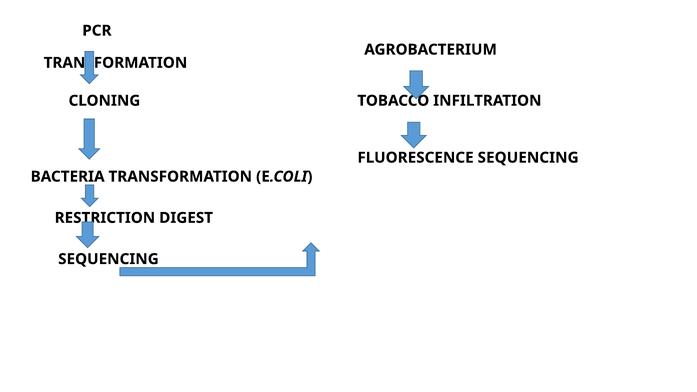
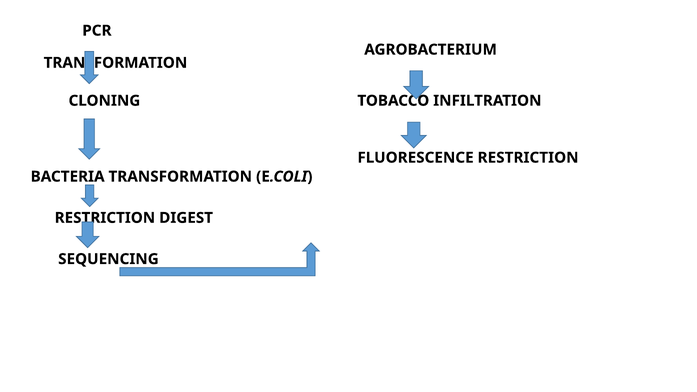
FLUORESCENCE SEQUENCING: SEQUENCING -> RESTRICTION
